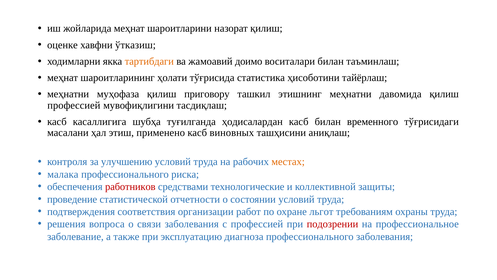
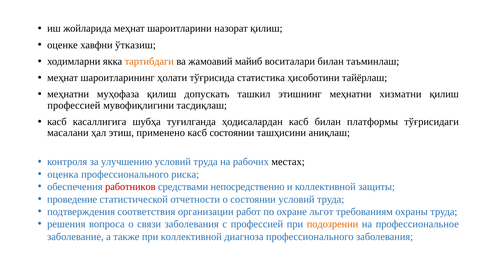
доимо: доимо -> майиб
приговору: приговору -> допускать
давомида: давомида -> хизматни
временного: временного -> платформы
касб виновных: виновных -> состоянии
местах colour: orange -> black
малака: малака -> оценка
технологические: технологические -> непосредственно
подозрении colour: red -> orange
при эксплуатацию: эксплуатацию -> коллективной
